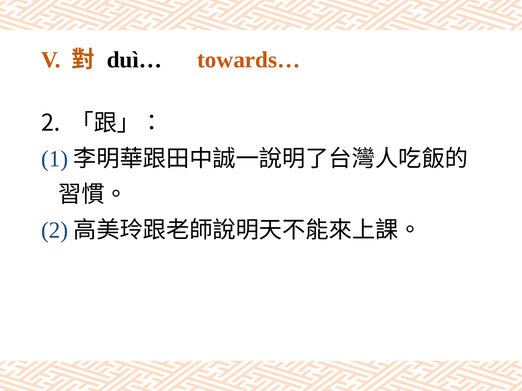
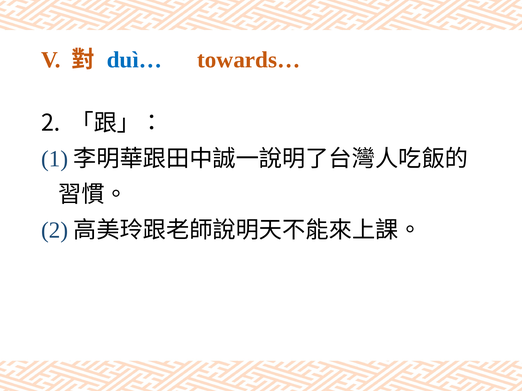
duì… colour: black -> blue
